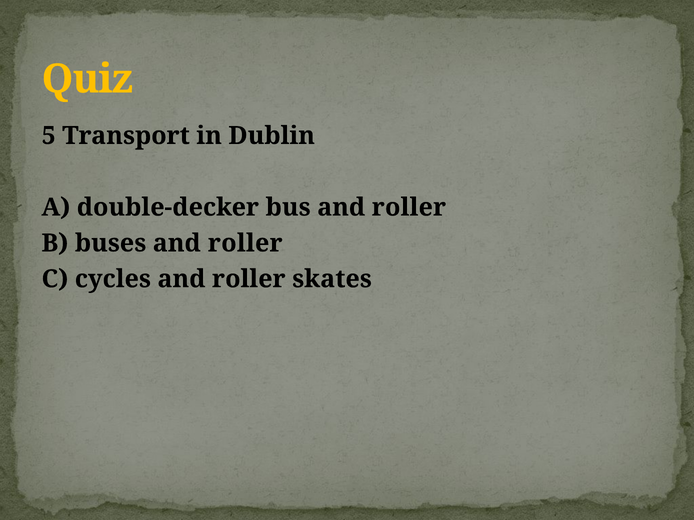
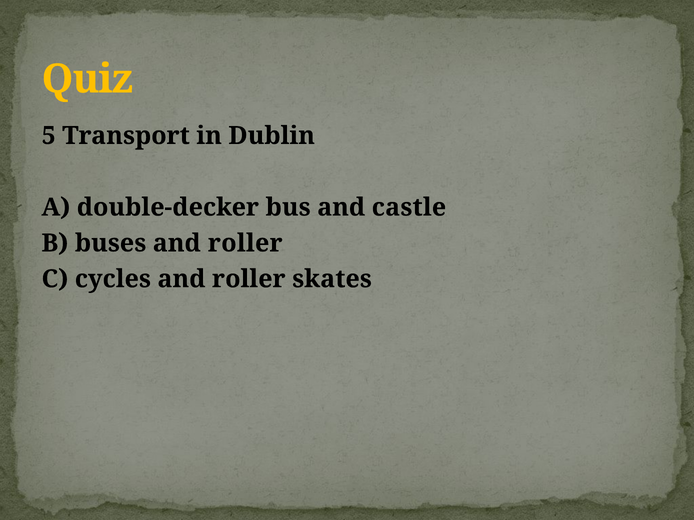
bus and roller: roller -> castle
